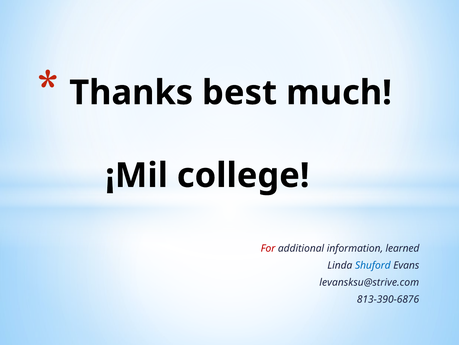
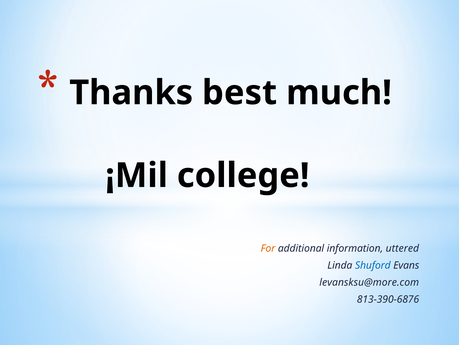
For colour: red -> orange
learned: learned -> uttered
levansksu@strive.com: levansksu@strive.com -> levansksu@more.com
